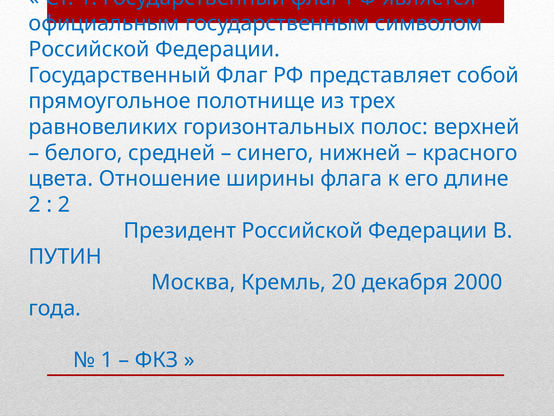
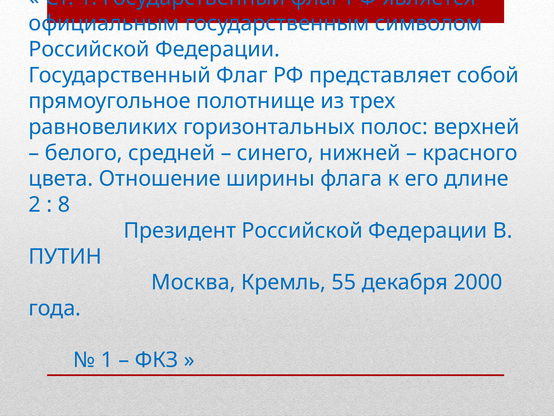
2 at (64, 205): 2 -> 8
20: 20 -> 55
